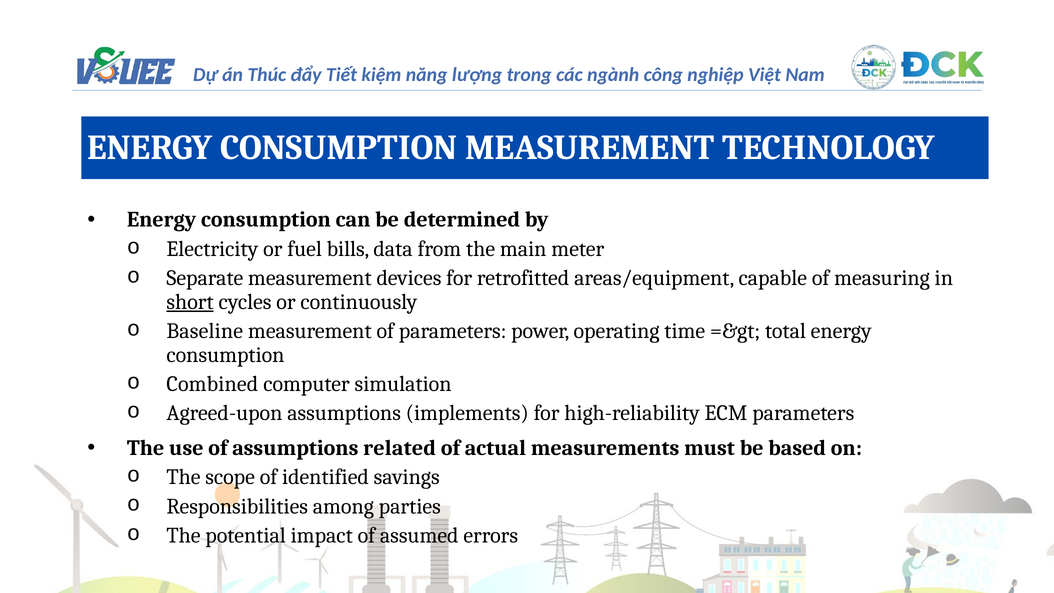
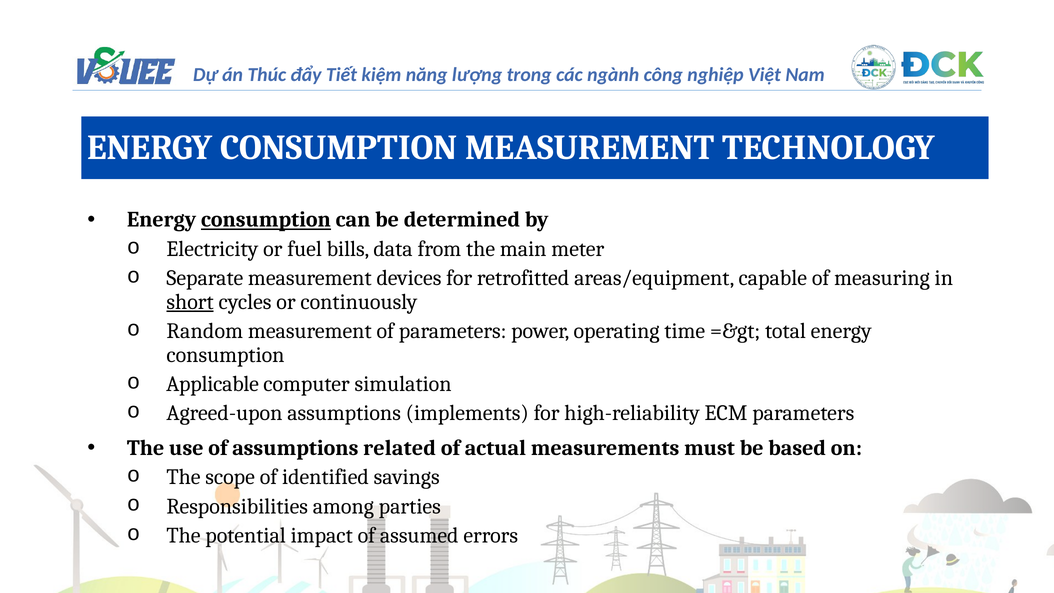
consumption at (266, 220) underline: none -> present
Baseline: Baseline -> Random
Combined: Combined -> Applicable
